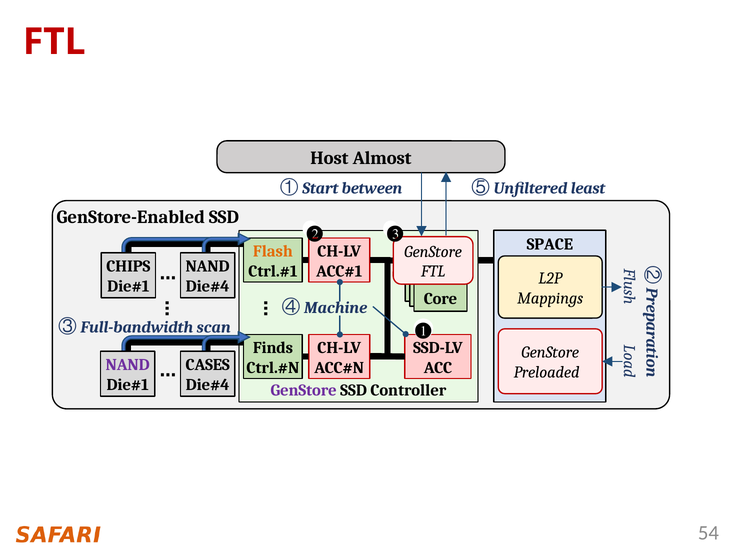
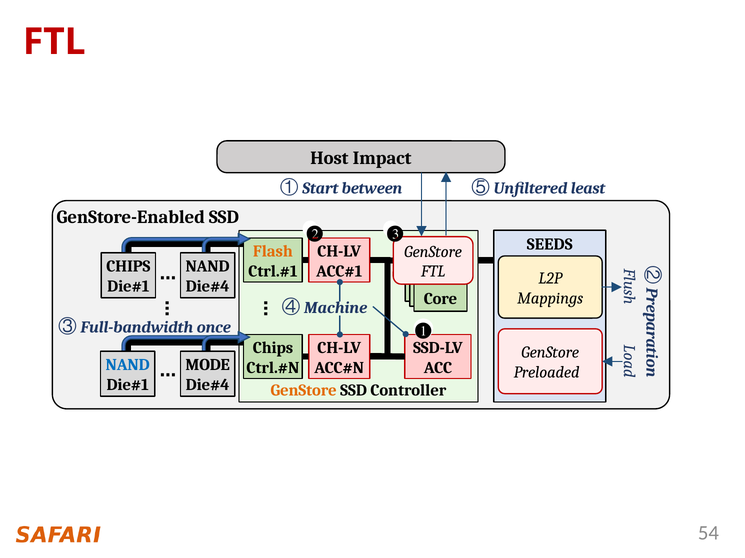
Almost: Almost -> Impact
SPACE: SPACE -> SEEDS
scan: scan -> once
Finds at (273, 348): Finds -> Chips
NAND at (128, 365) colour: purple -> blue
CASES: CASES -> MODE
GenStore at (304, 391) colour: purple -> orange
